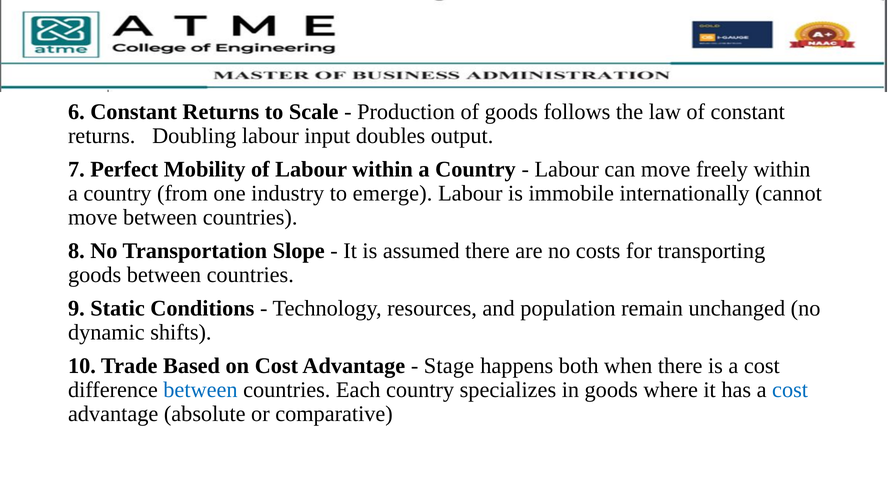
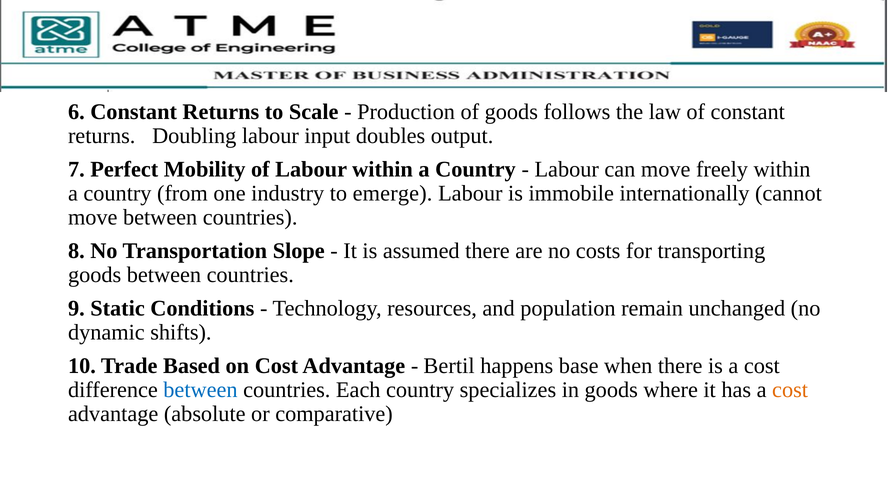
Stage: Stage -> Bertil
both: both -> base
cost at (790, 390) colour: blue -> orange
